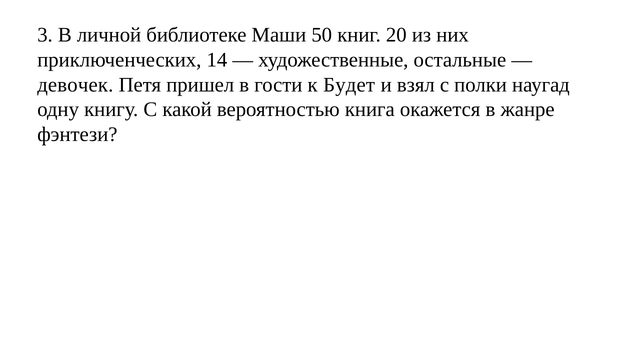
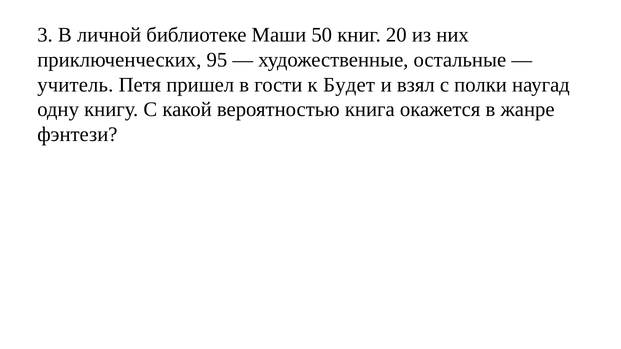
14: 14 -> 95
девочек: девочек -> учитель
